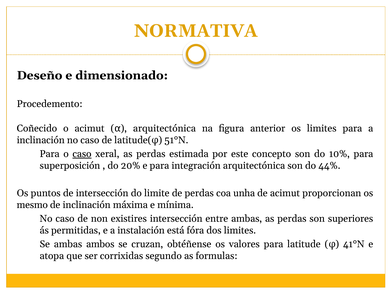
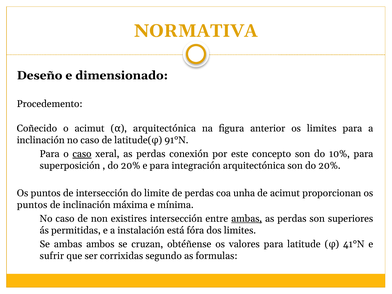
51°N: 51°N -> 91°N
estimada: estimada -> conexión
son do 44%: 44% -> 20%
mesmo at (32, 205): mesmo -> puntos
ambas at (247, 219) underline: none -> present
atopa: atopa -> sufrir
